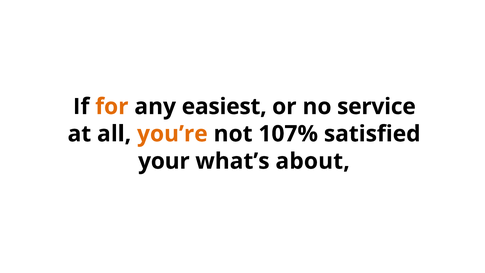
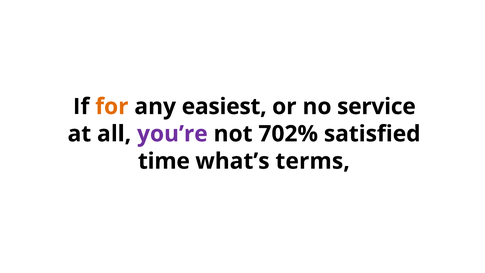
you’re colour: orange -> purple
107%: 107% -> 702%
your: your -> time
about: about -> terms
